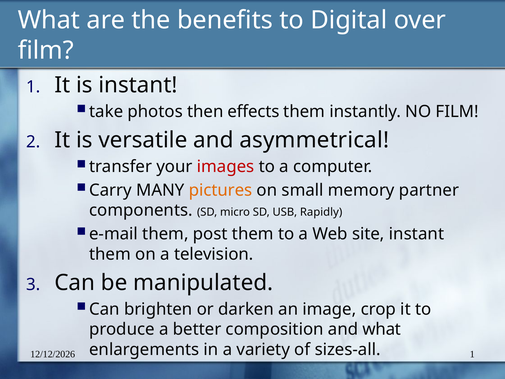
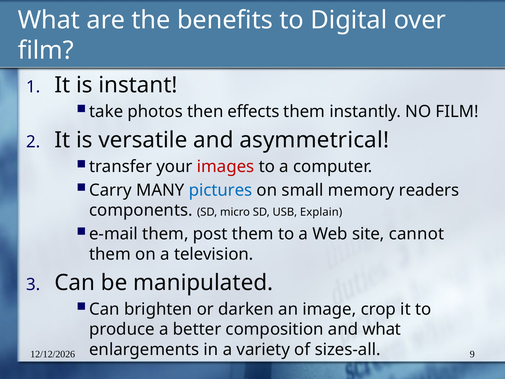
pictures colour: orange -> blue
partner: partner -> readers
Rapidly: Rapidly -> Explain
site instant: instant -> cannot
1 at (472, 354): 1 -> 9
